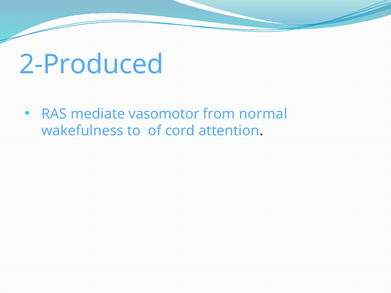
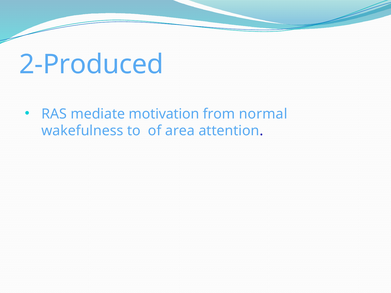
vasomotor: vasomotor -> motivation
cord: cord -> area
